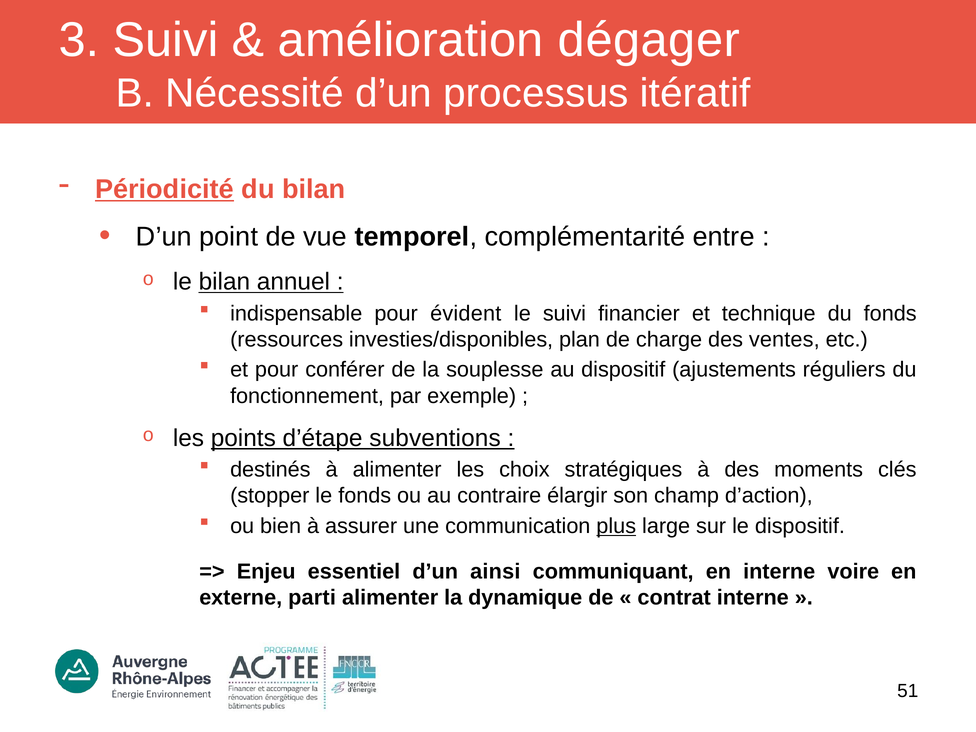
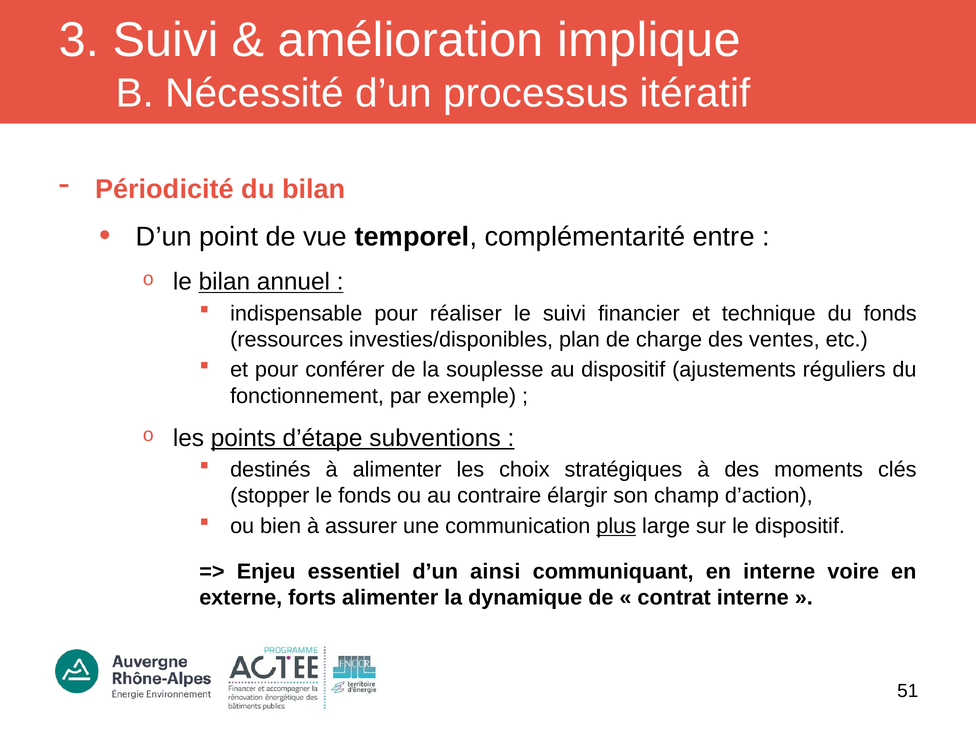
dégager: dégager -> implique
Périodicité underline: present -> none
évident: évident -> réaliser
parti: parti -> forts
